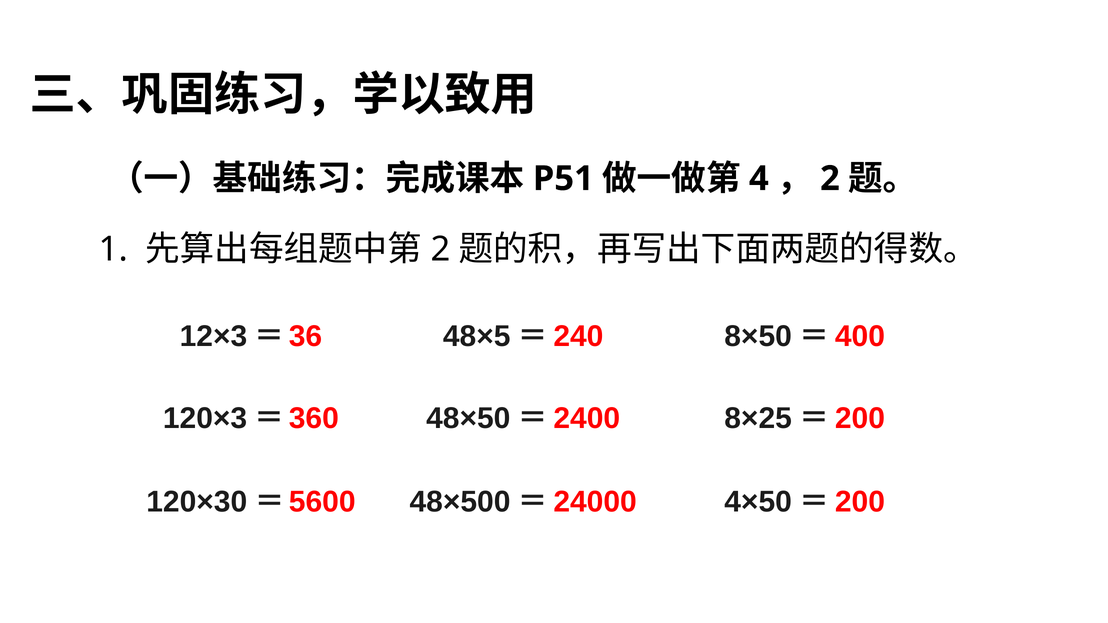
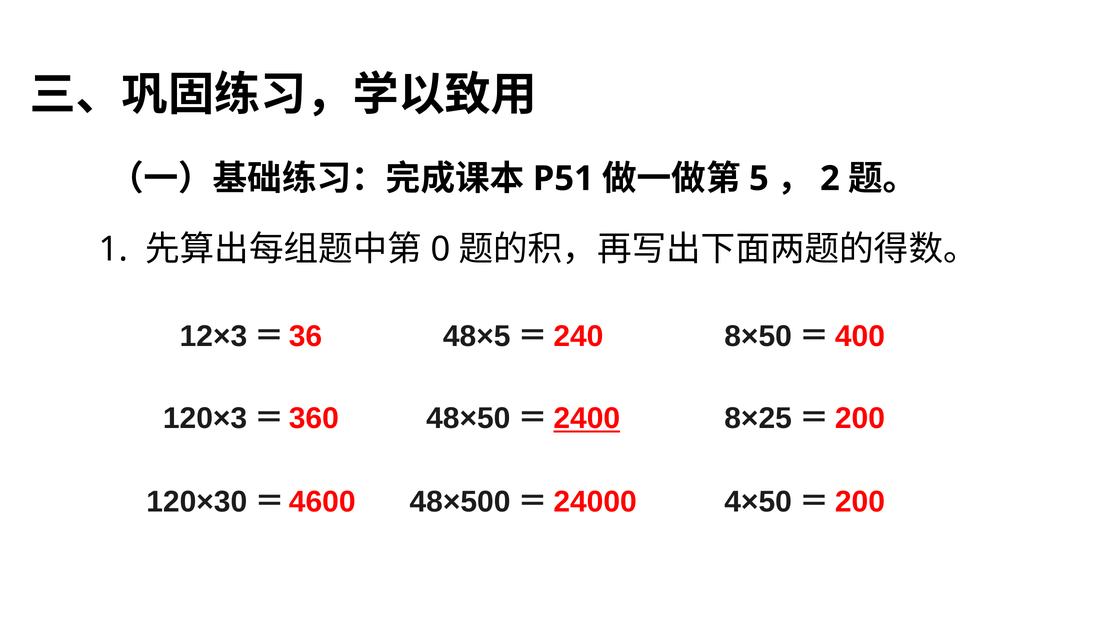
4: 4 -> 5
2 at (440, 249): 2 -> 0
2400 underline: none -> present
5600: 5600 -> 4600
